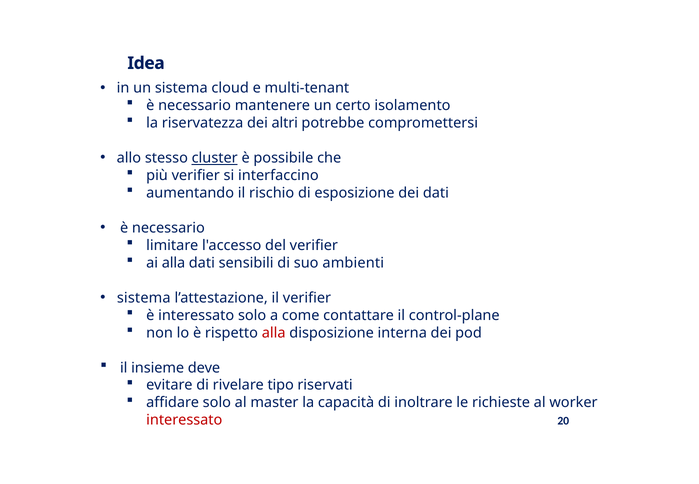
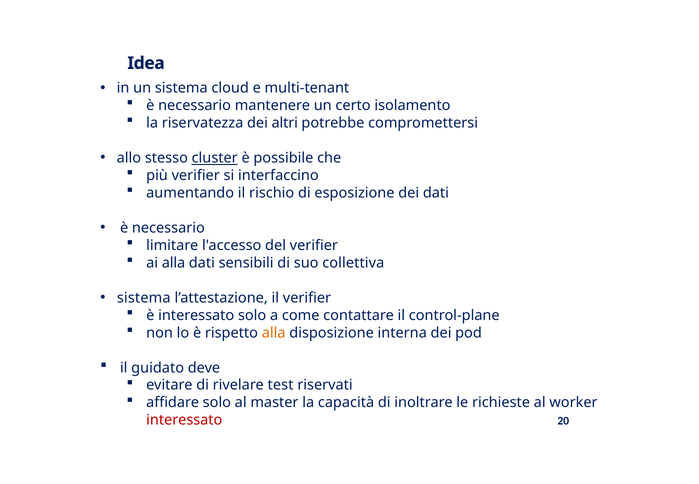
ambienti: ambienti -> collettiva
alla at (274, 333) colour: red -> orange
insieme: insieme -> guidato
tipo: tipo -> test
